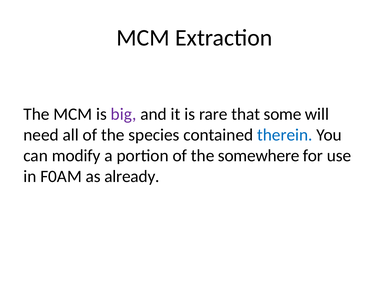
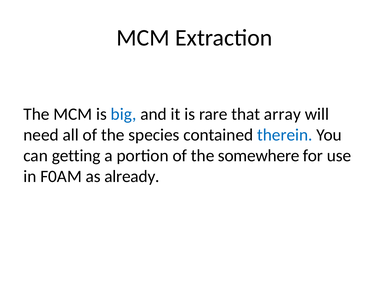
big colour: purple -> blue
some: some -> array
modify: modify -> getting
